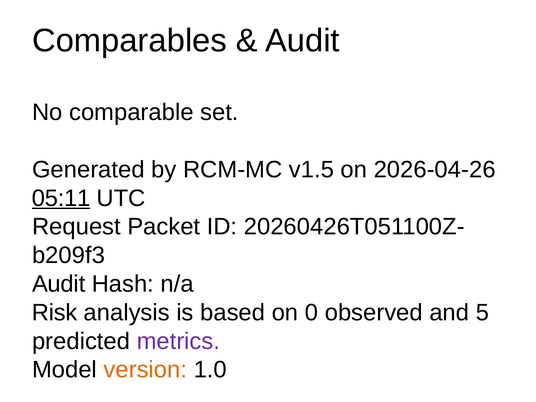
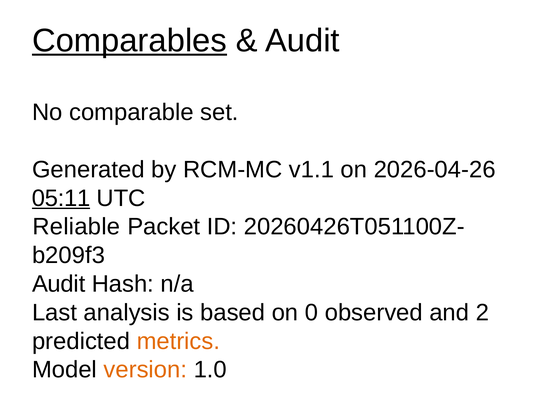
Comparables underline: none -> present
v1.5: v1.5 -> v1.1
Request: Request -> Reliable
Risk: Risk -> Last
5: 5 -> 2
metrics colour: purple -> orange
